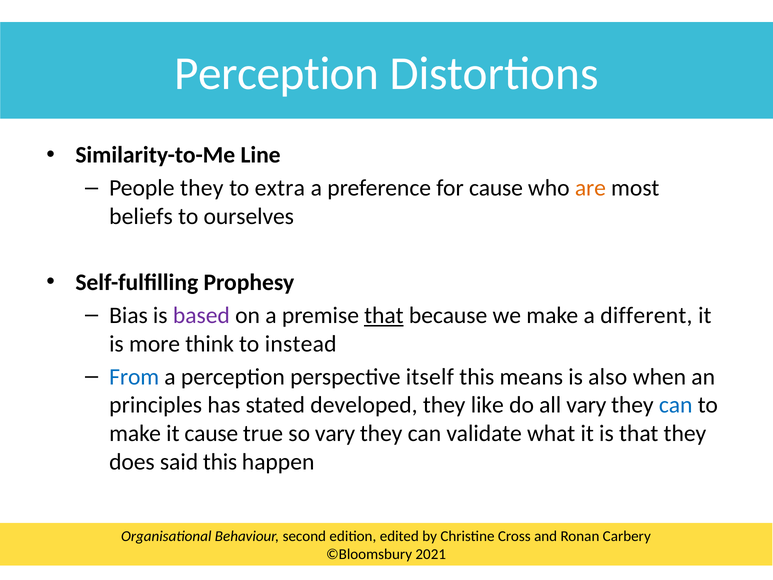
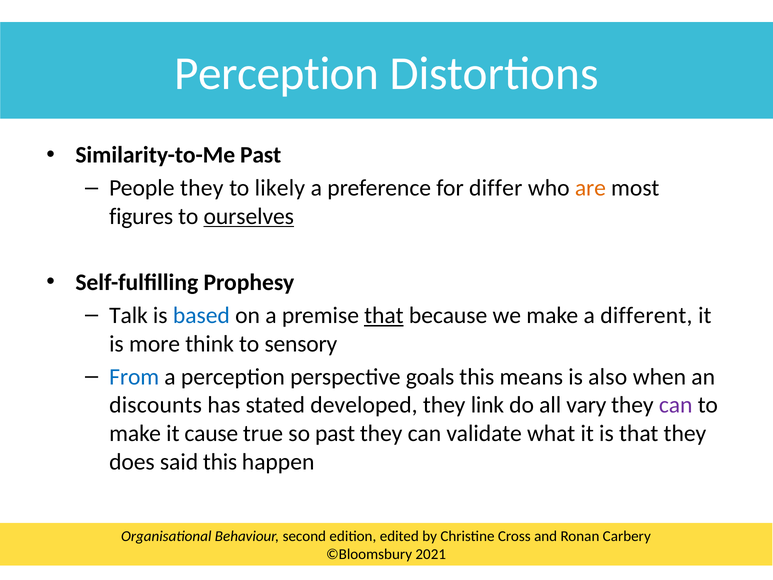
Similarity-to-Me Line: Line -> Past
extra: extra -> likely
for cause: cause -> differ
beliefs: beliefs -> figures
ourselves underline: none -> present
Bias: Bias -> Talk
based colour: purple -> blue
instead: instead -> sensory
itself: itself -> goals
principles: principles -> discounts
like: like -> link
can at (676, 405) colour: blue -> purple
so vary: vary -> past
